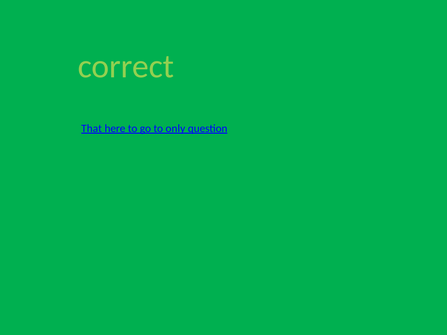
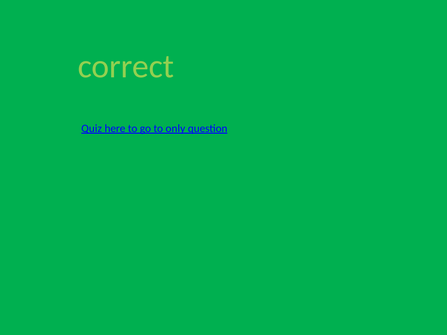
That: That -> Quiz
